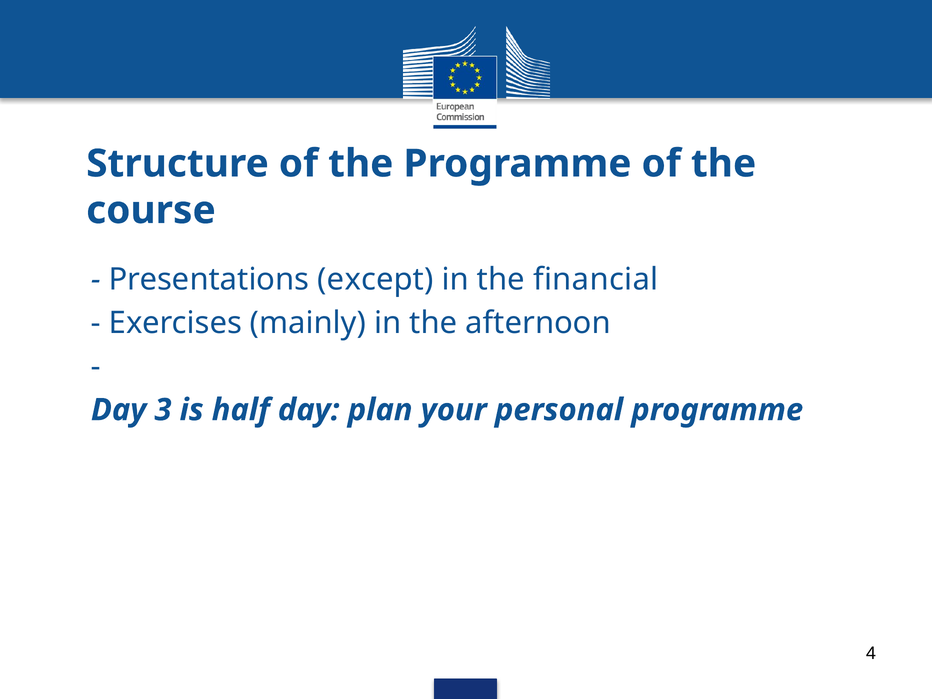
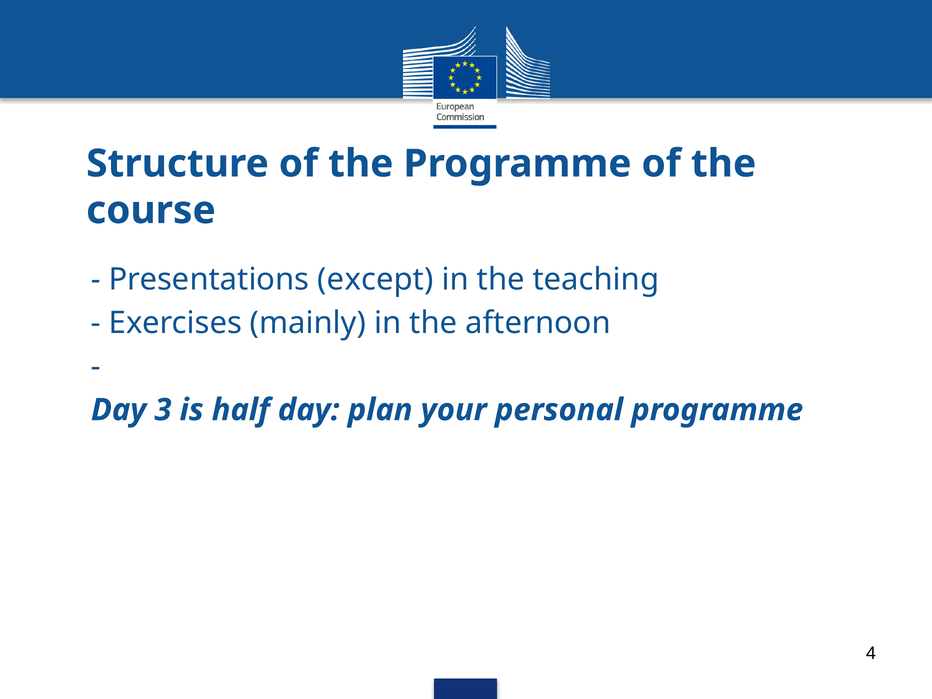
financial: financial -> teaching
